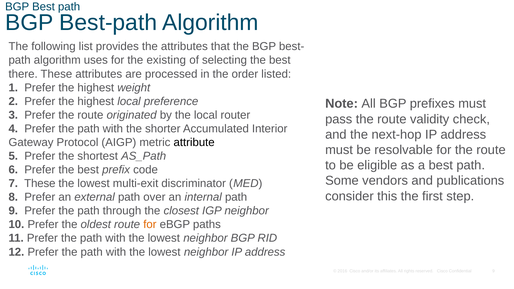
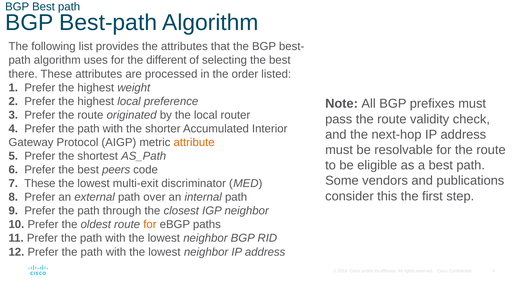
existing: existing -> different
attribute colour: black -> orange
prefix: prefix -> peers
